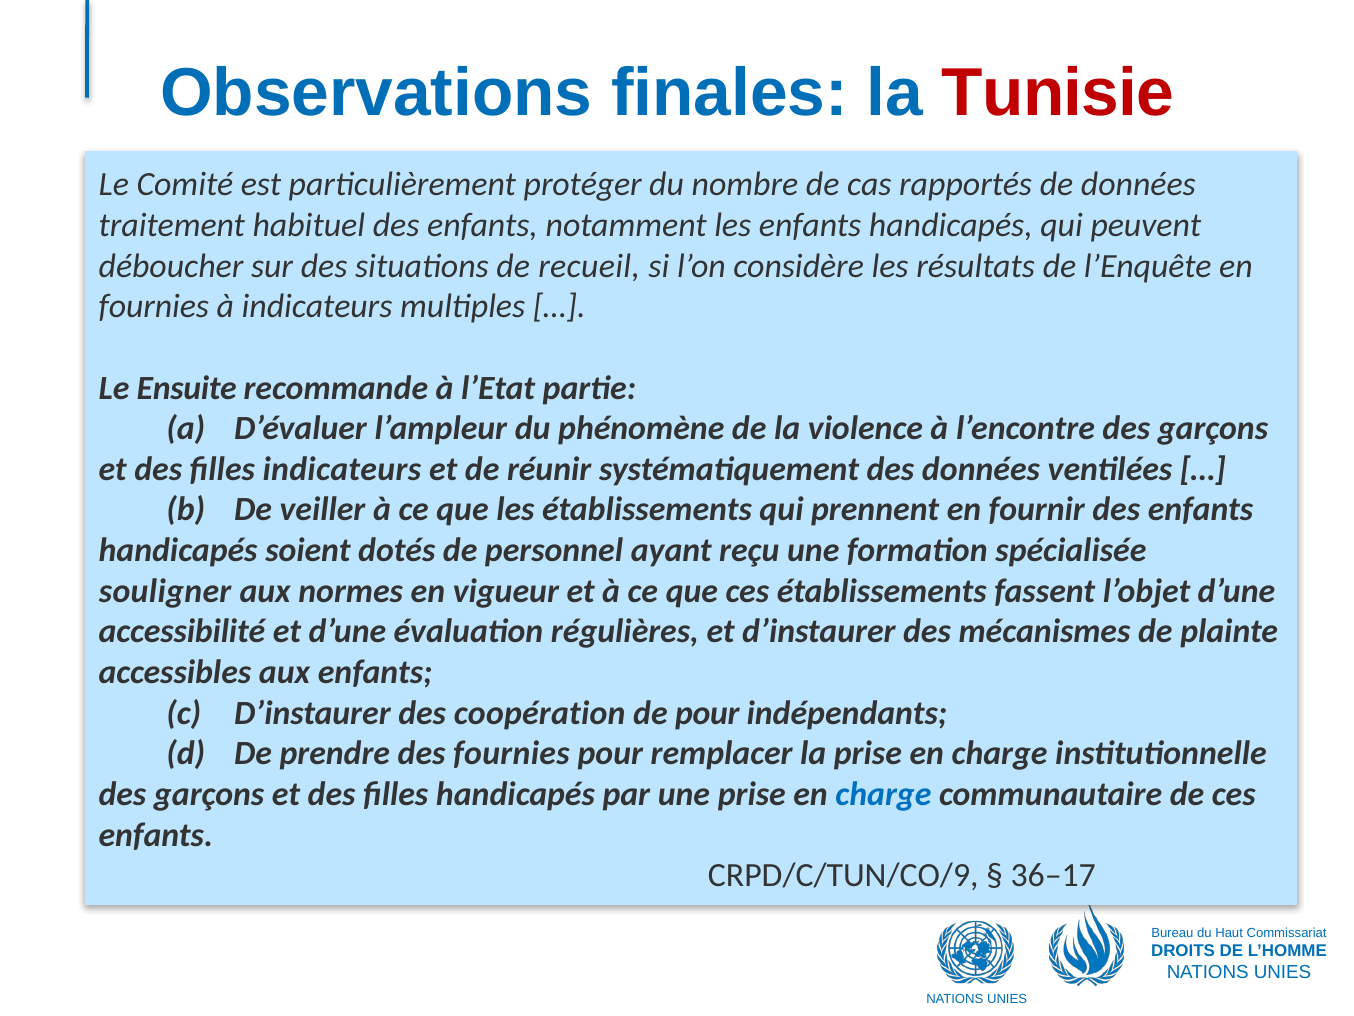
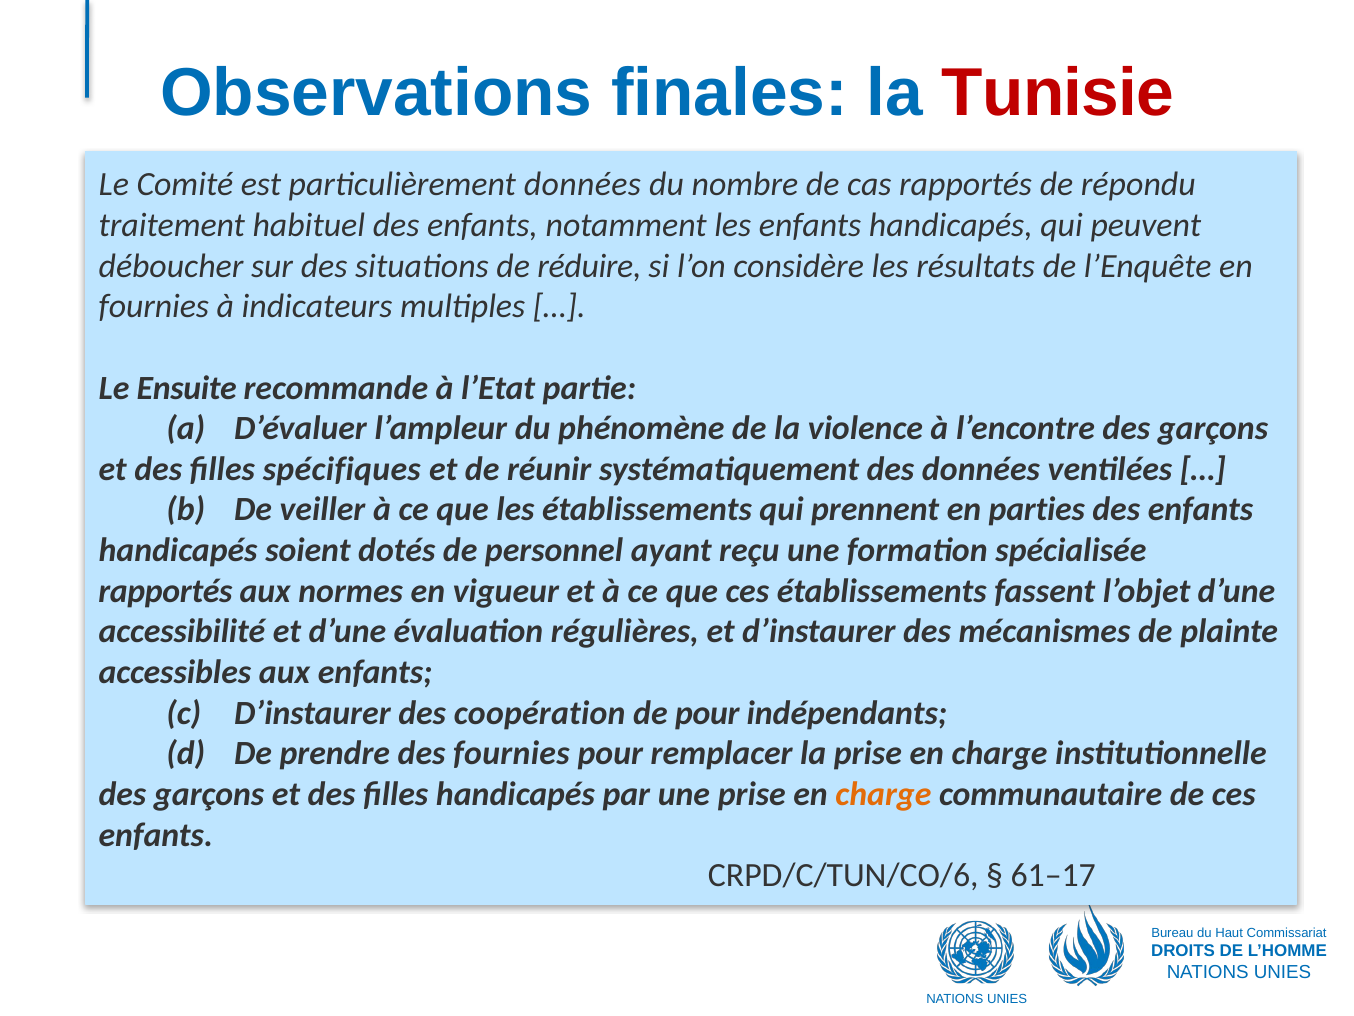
particulièrement protéger: protéger -> données
de données: données -> répondu
recueil: recueil -> réduire
filles indicateurs: indicateurs -> spécifiques
fournir: fournir -> parties
souligner at (165, 591): souligner -> rapportés
charge at (883, 794) colour: blue -> orange
CRPD/C/TUN/CO/9: CRPD/C/TUN/CO/9 -> CRPD/C/TUN/CO/6
36–17: 36–17 -> 61–17
